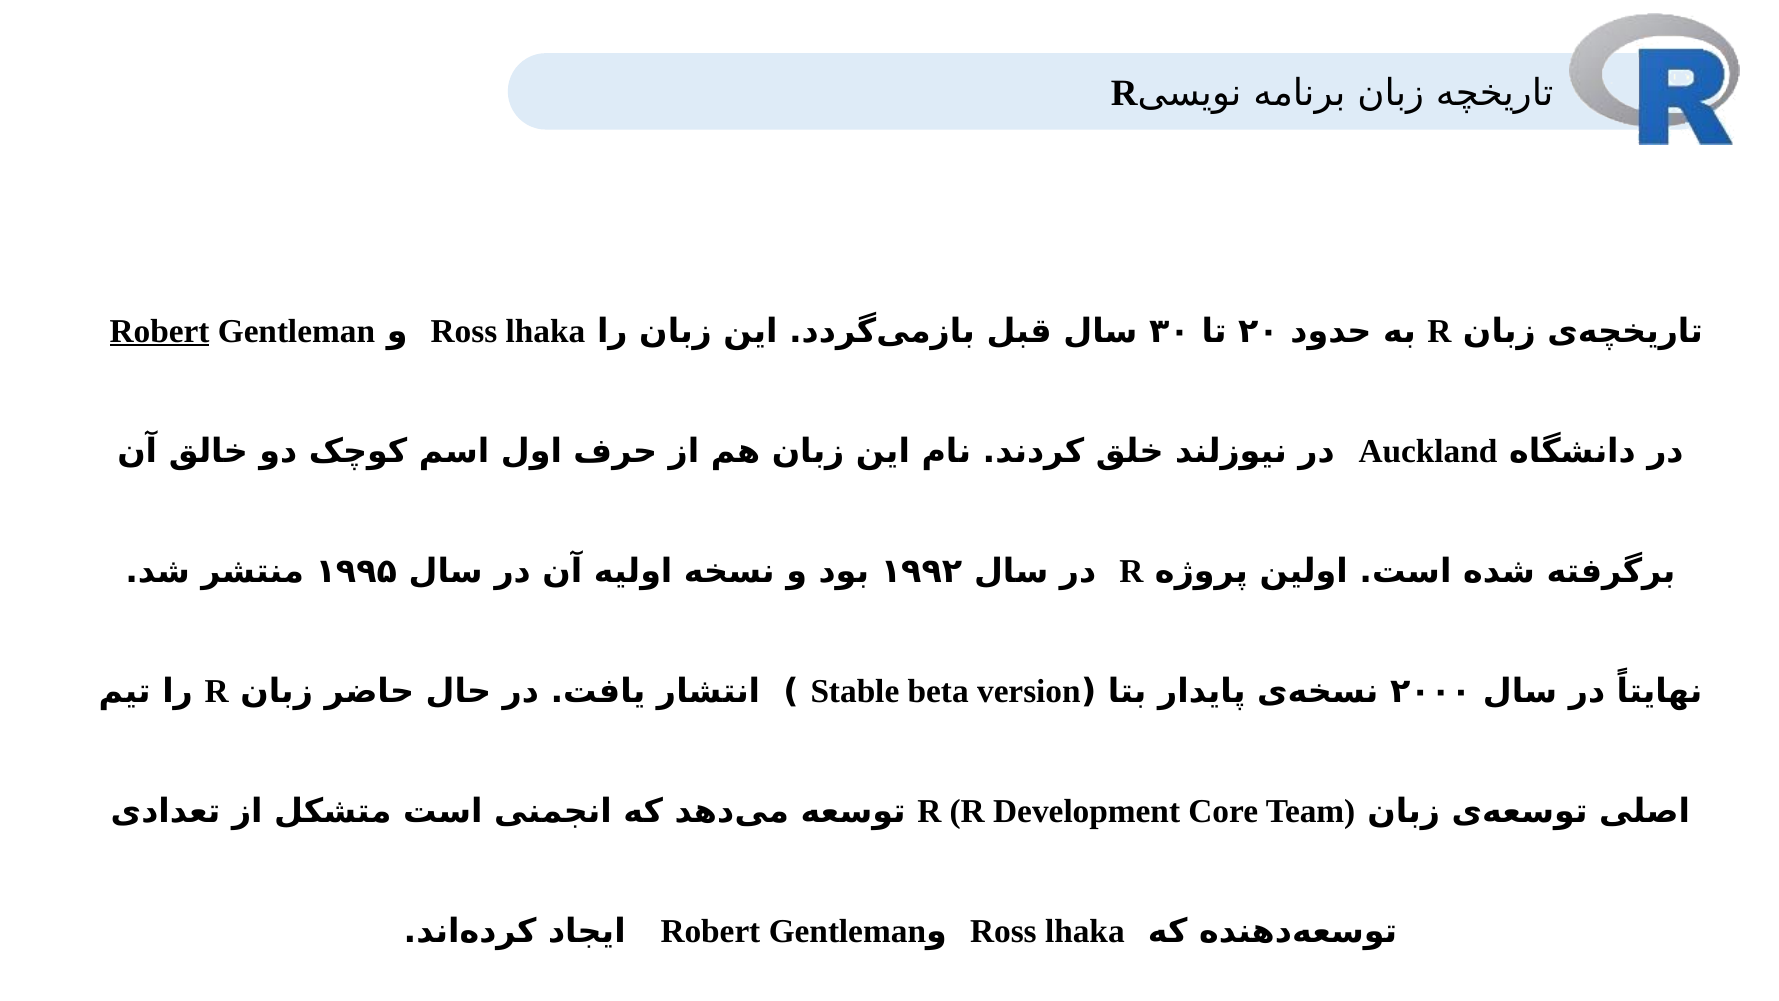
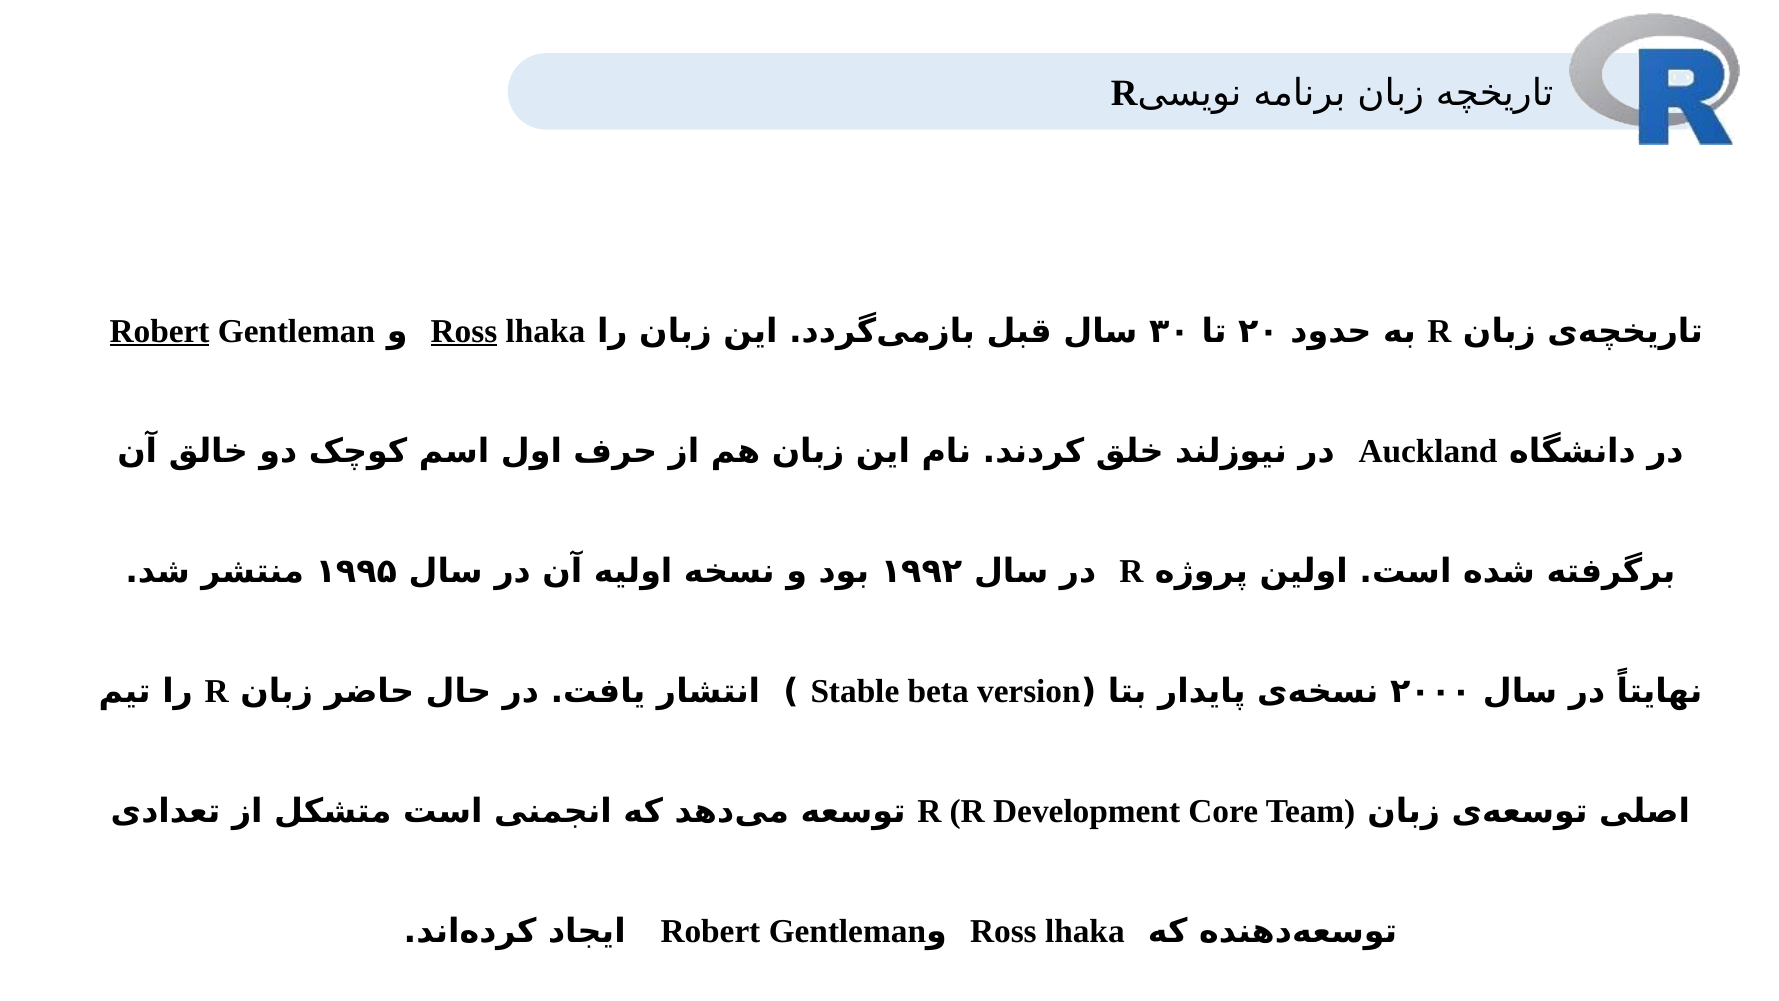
Ross at (464, 331) underline: none -> present
